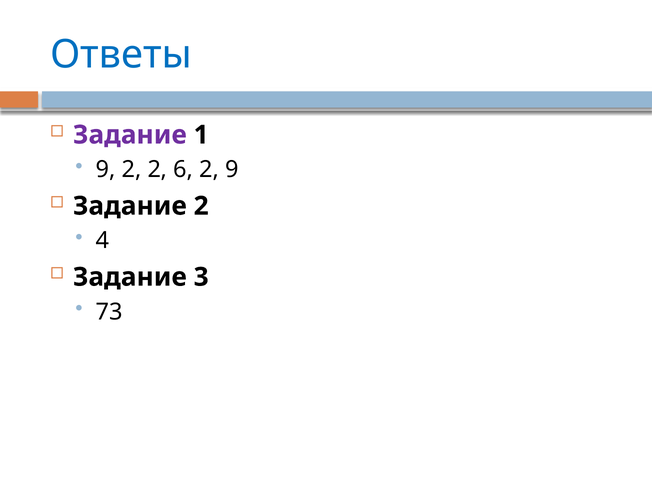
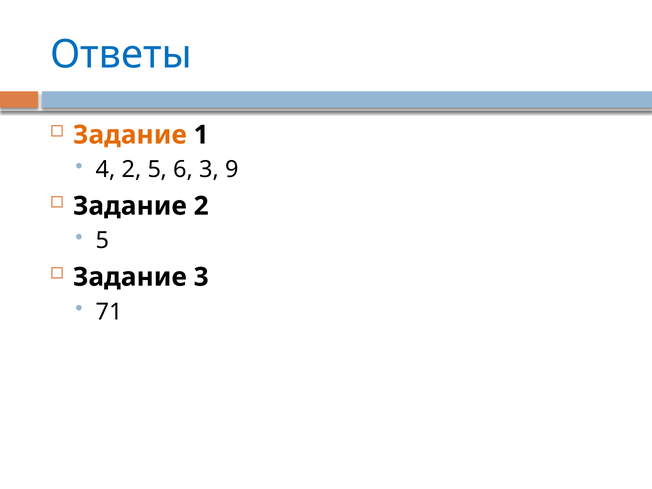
Задание at (130, 135) colour: purple -> orange
9 at (106, 170): 9 -> 4
2 2: 2 -> 5
6 2: 2 -> 3
4 at (102, 241): 4 -> 5
73: 73 -> 71
